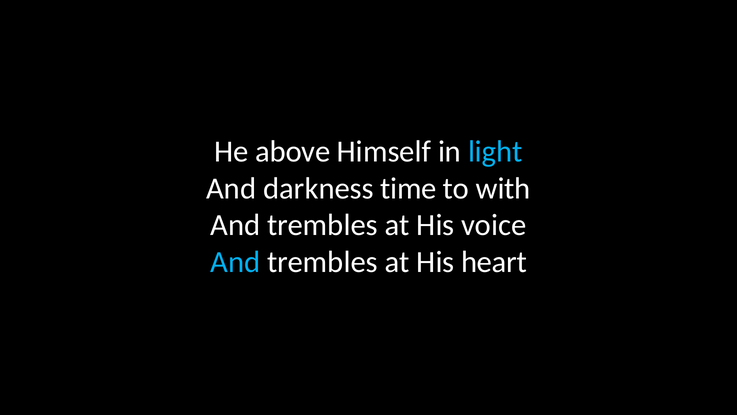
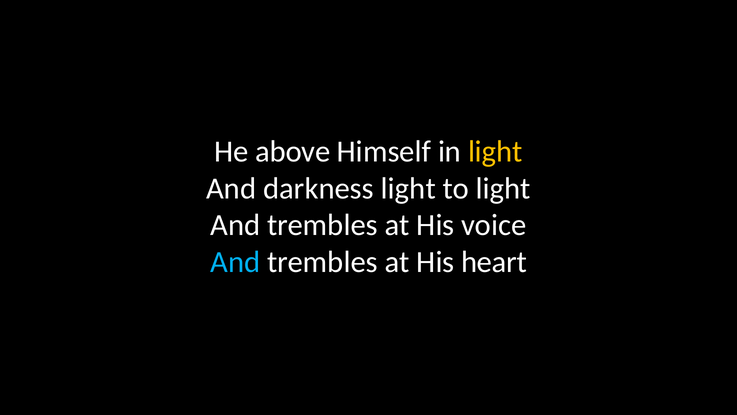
light at (495, 151) colour: light blue -> yellow
darkness time: time -> light
to with: with -> light
